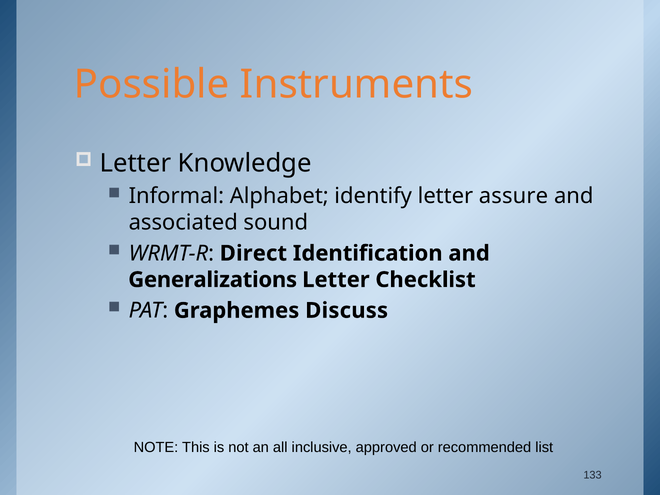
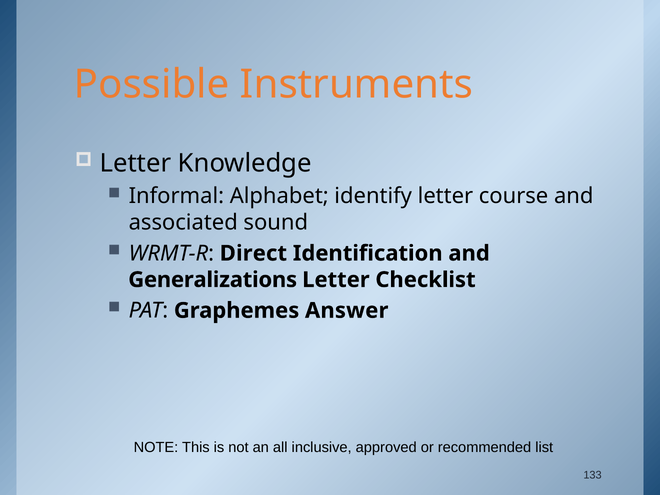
assure: assure -> course
Discuss: Discuss -> Answer
